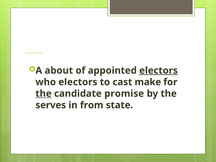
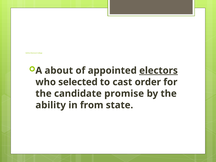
who electors: electors -> selected
make: make -> order
the at (44, 94) underline: present -> none
serves: serves -> ability
